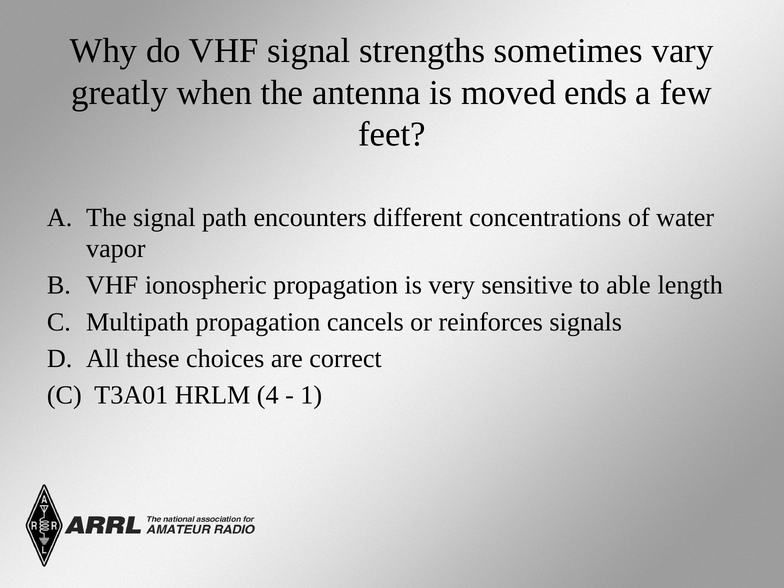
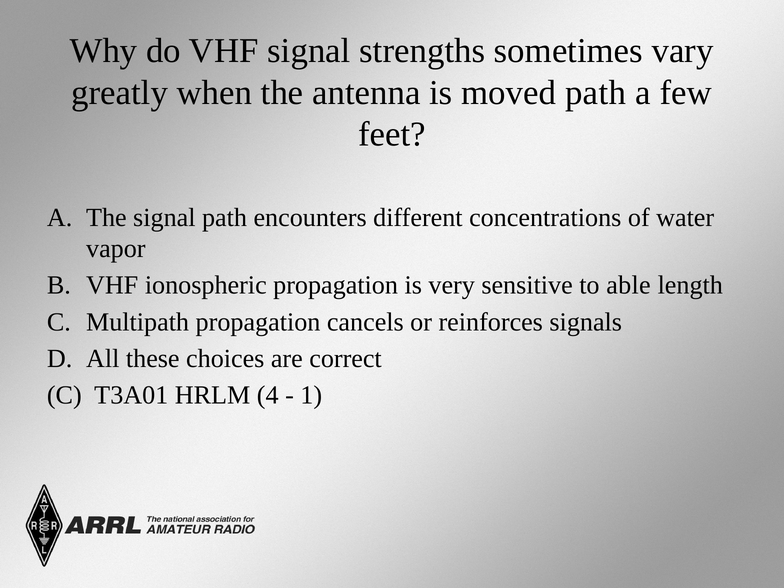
moved ends: ends -> path
